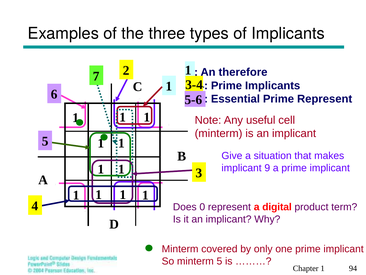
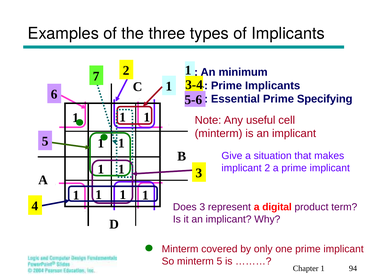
therefore: therefore -> minimum
Prime Represent: Represent -> Specifying
implicant 9: 9 -> 2
Does 0: 0 -> 3
